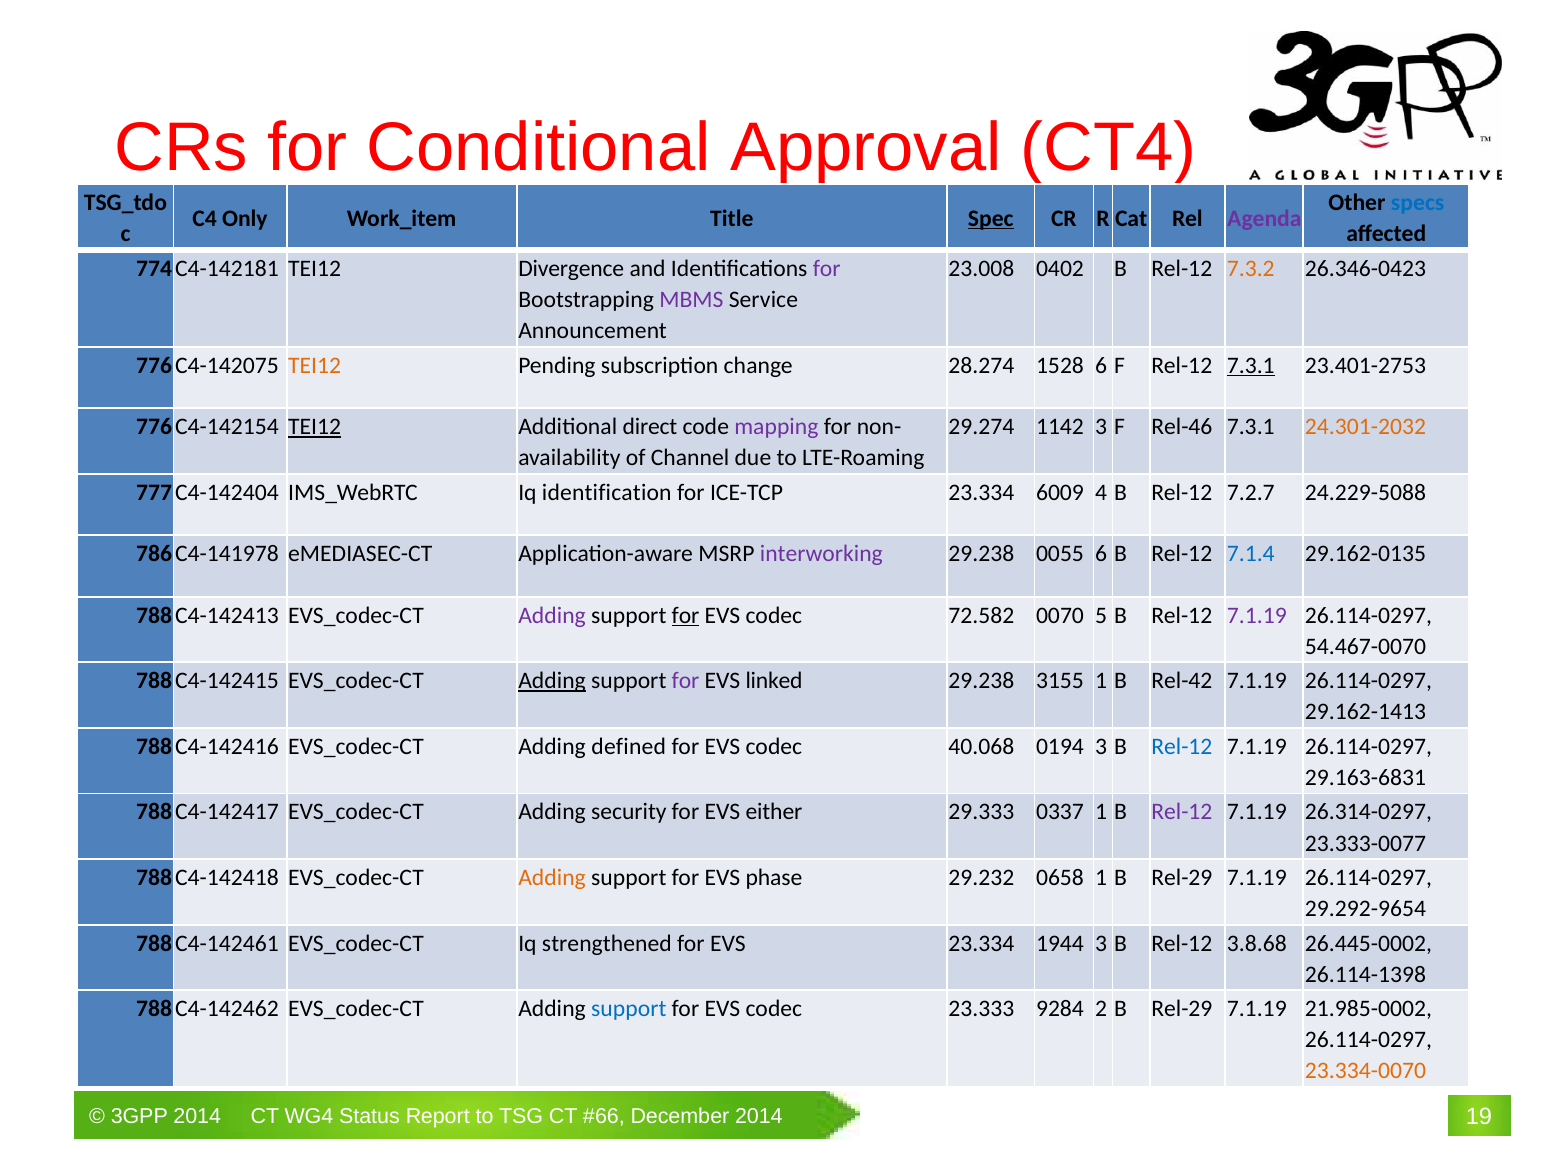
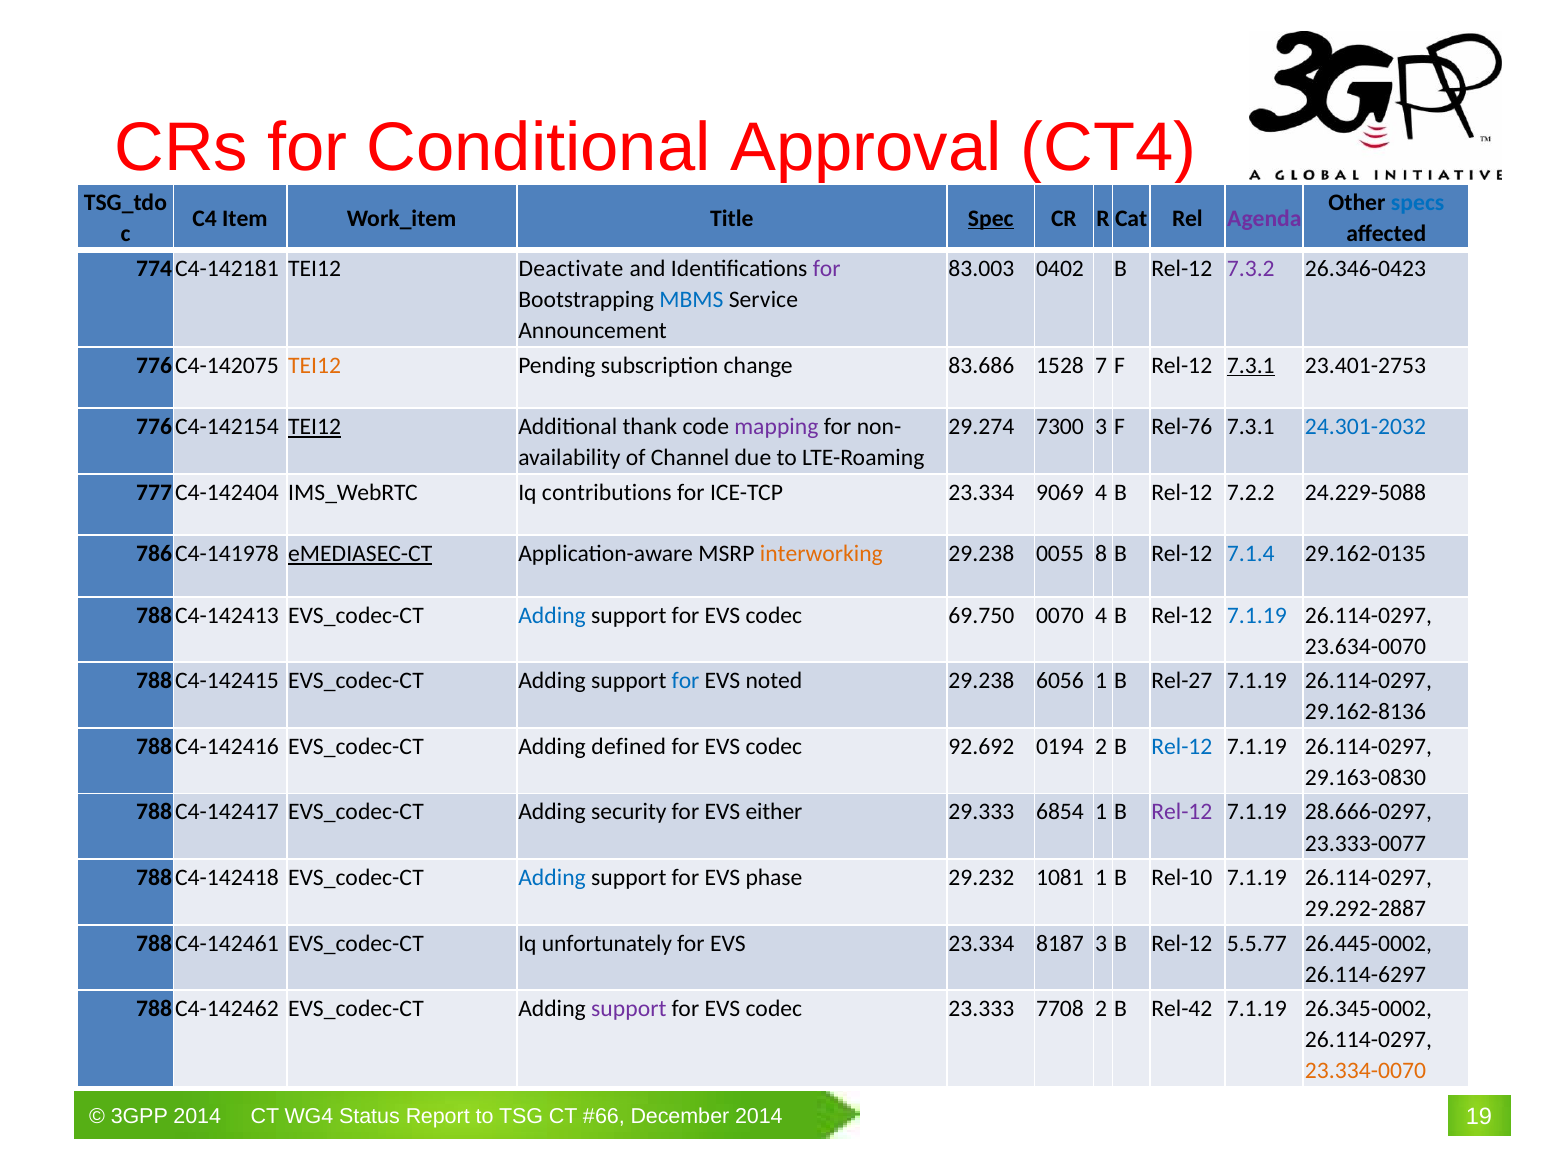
Only: Only -> Item
Divergence: Divergence -> Deactivate
23.008: 23.008 -> 83.003
7.3.2 colour: orange -> purple
MBMS colour: purple -> blue
28.274: 28.274 -> 83.686
1528 6: 6 -> 7
direct: direct -> thank
1142: 1142 -> 7300
Rel-46: Rel-46 -> Rel-76
24.301-2032 colour: orange -> blue
identification: identification -> contributions
6009: 6009 -> 9069
7.2.7: 7.2.7 -> 7.2.2
eMEDIASEC-CT underline: none -> present
interworking colour: purple -> orange
0055 6: 6 -> 8
Adding at (552, 615) colour: purple -> blue
for at (686, 615) underline: present -> none
72.582: 72.582 -> 69.750
0070 5: 5 -> 4
7.1.19 at (1257, 615) colour: purple -> blue
54.467-0070: 54.467-0070 -> 23.634-0070
Adding at (552, 681) underline: present -> none
for at (686, 681) colour: purple -> blue
linked: linked -> noted
3155: 3155 -> 6056
Rel-42: Rel-42 -> Rel-27
29.162-1413: 29.162-1413 -> 29.162-8136
40.068: 40.068 -> 92.692
0194 3: 3 -> 2
29.163-6831: 29.163-6831 -> 29.163-0830
0337: 0337 -> 6854
26.314-0297: 26.314-0297 -> 28.666-0297
Adding at (552, 878) colour: orange -> blue
0658: 0658 -> 1081
1 B Rel-29: Rel-29 -> Rel-10
29.292-9654: 29.292-9654 -> 29.292-2887
strengthened: strengthened -> unfortunately
1944: 1944 -> 8187
3.8.68: 3.8.68 -> 5.5.77
26.114-1398: 26.114-1398 -> 26.114-6297
support at (629, 1009) colour: blue -> purple
9284: 9284 -> 7708
2 B Rel-29: Rel-29 -> Rel-42
21.985-0002: 21.985-0002 -> 26.345-0002
